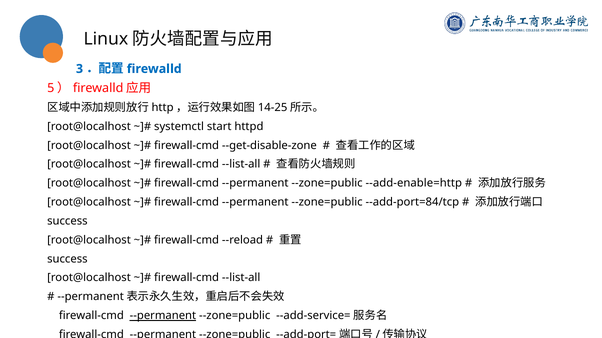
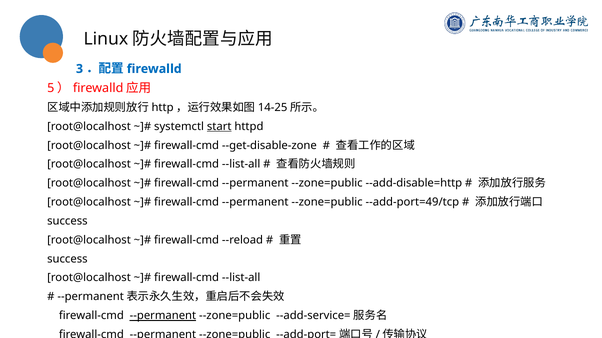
start underline: none -> present
--add-enable=http: --add-enable=http -> --add-disable=http
--add-port=84/tcp: --add-port=84/tcp -> --add-port=49/tcp
